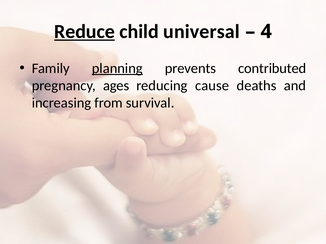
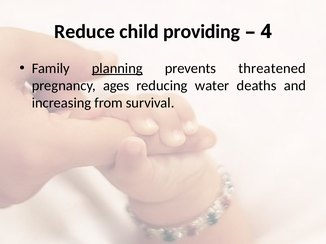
Reduce underline: present -> none
universal: universal -> providing
contributed: contributed -> threatened
cause: cause -> water
